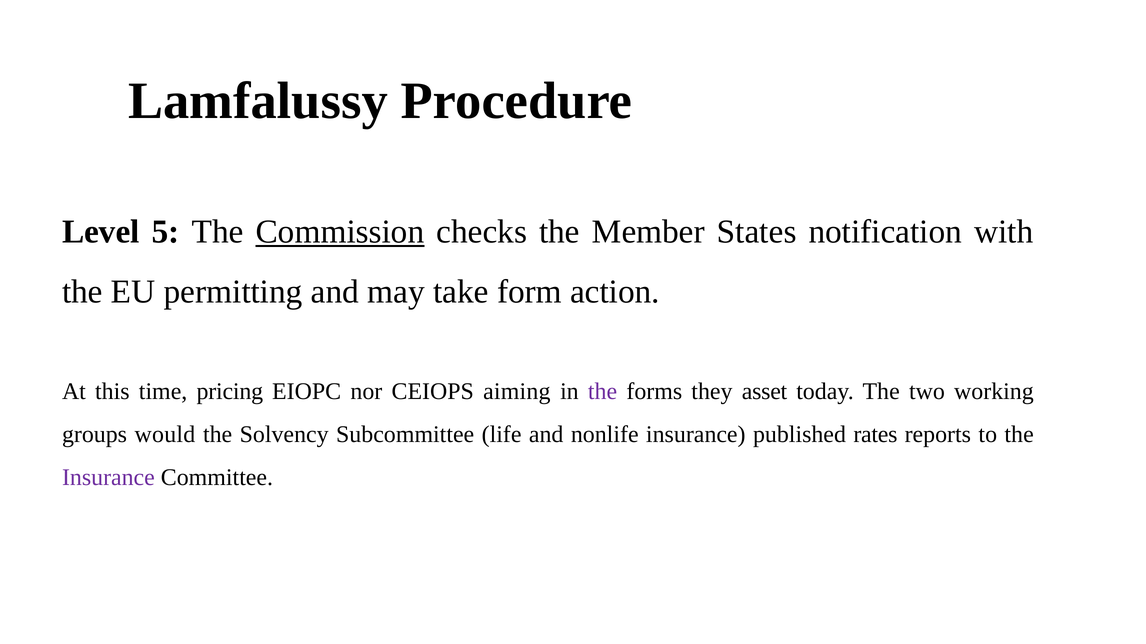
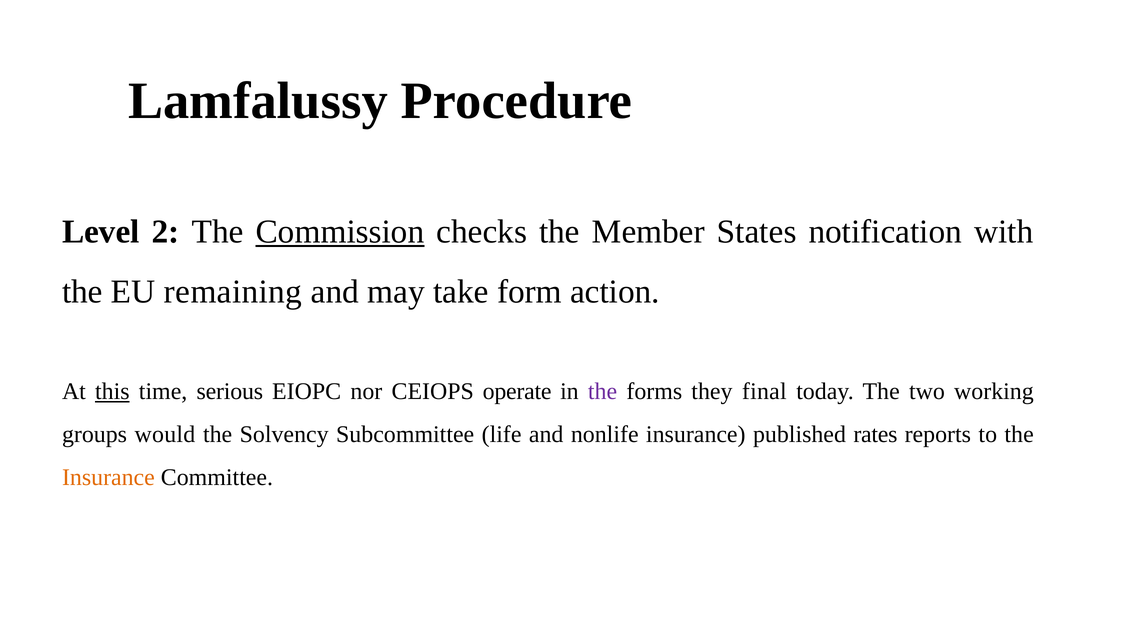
5: 5 -> 2
permitting: permitting -> remaining
this underline: none -> present
pricing: pricing -> serious
aiming: aiming -> operate
asset: asset -> final
Insurance at (108, 478) colour: purple -> orange
